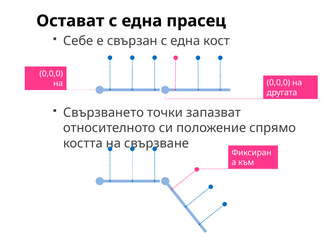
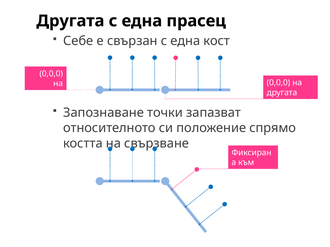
Остават at (70, 21): Остават -> Другата
Свързването: Свързването -> Запознаване
